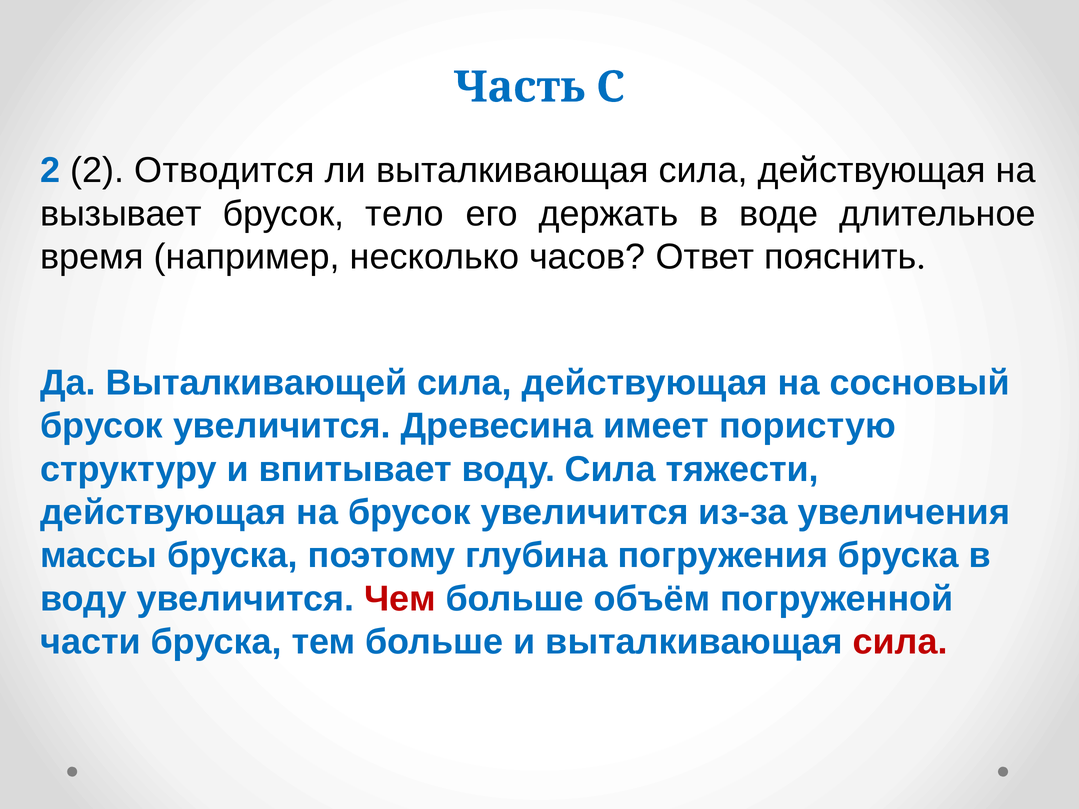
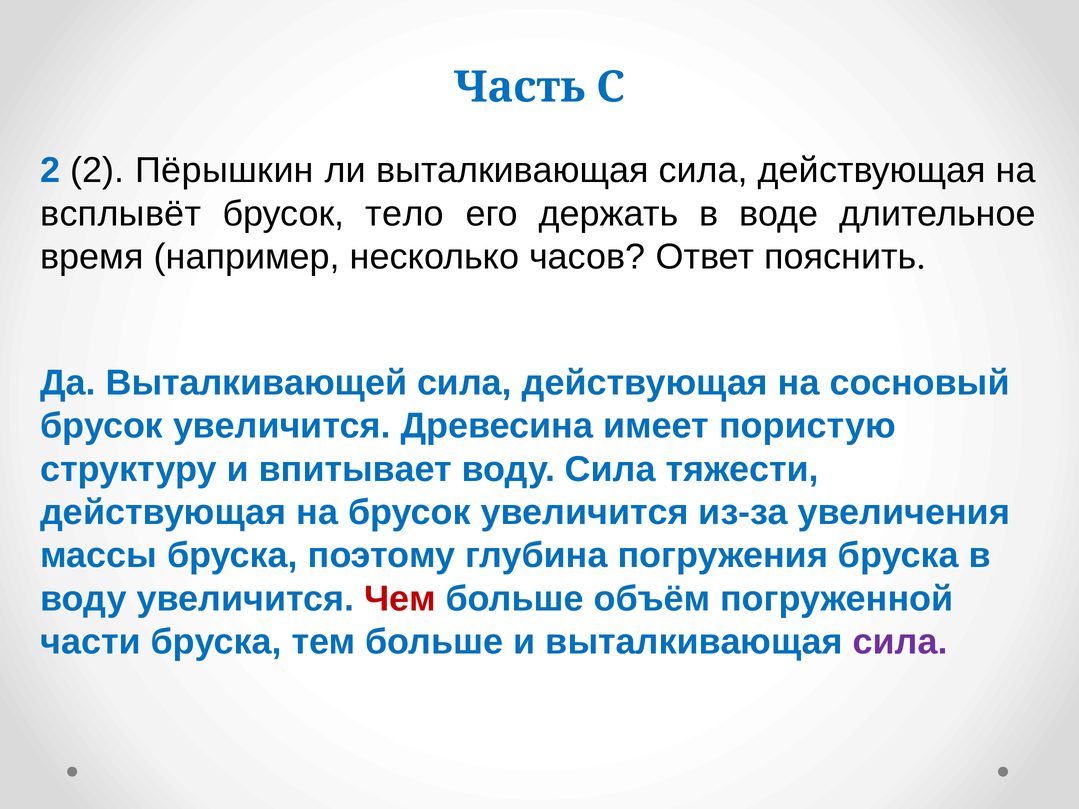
Отводится: Отводится -> Пёрышкин
вызывает: вызывает -> всплывёт
сила at (900, 642) colour: red -> purple
